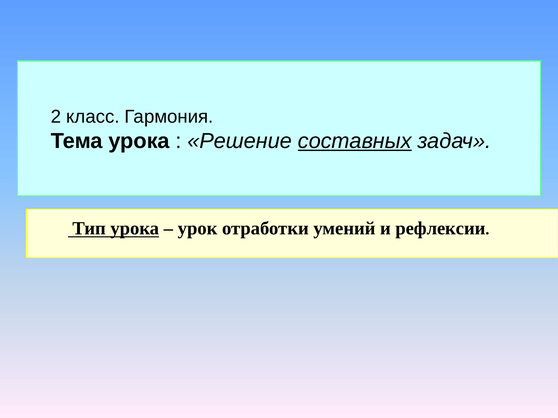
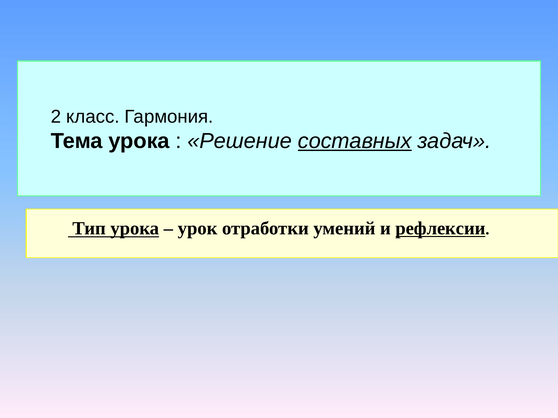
рефлексии underline: none -> present
